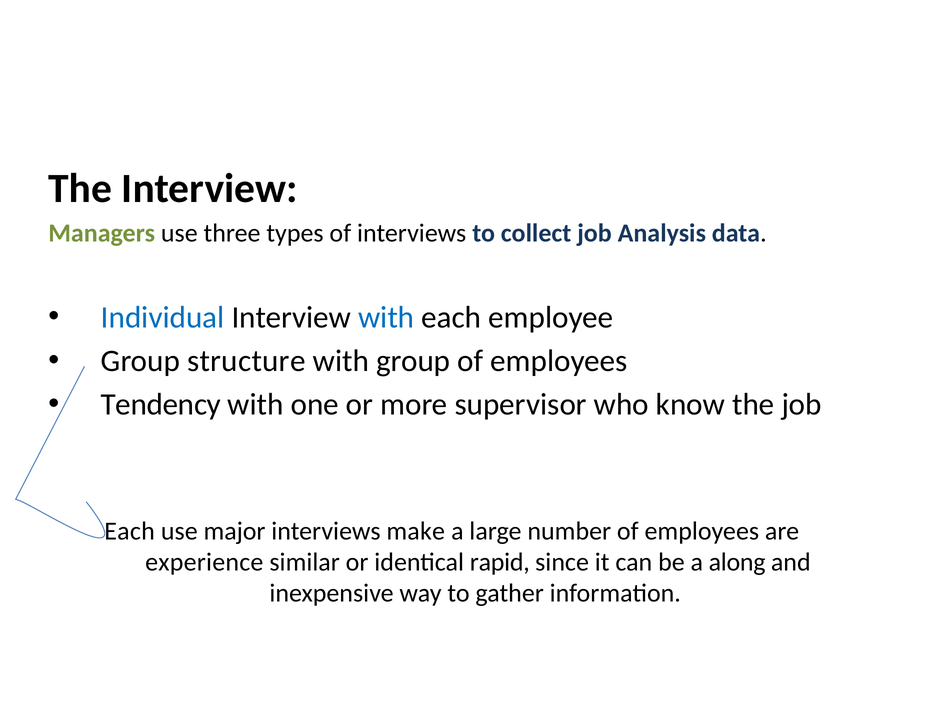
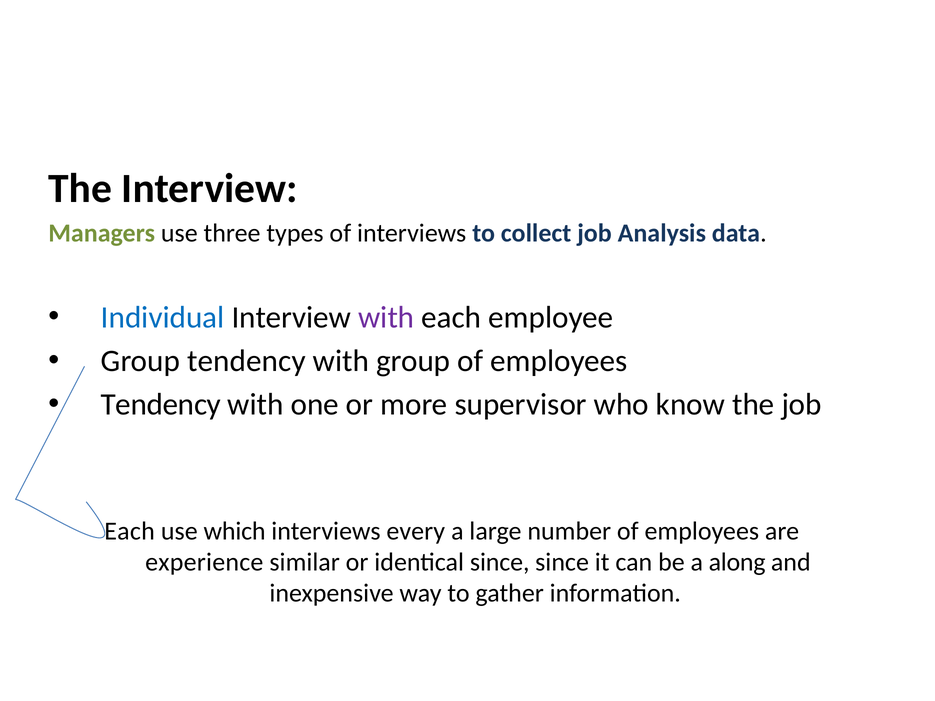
with at (386, 318) colour: blue -> purple
Group structure: structure -> tendency
major: major -> which
make: make -> every
identical rapid: rapid -> since
